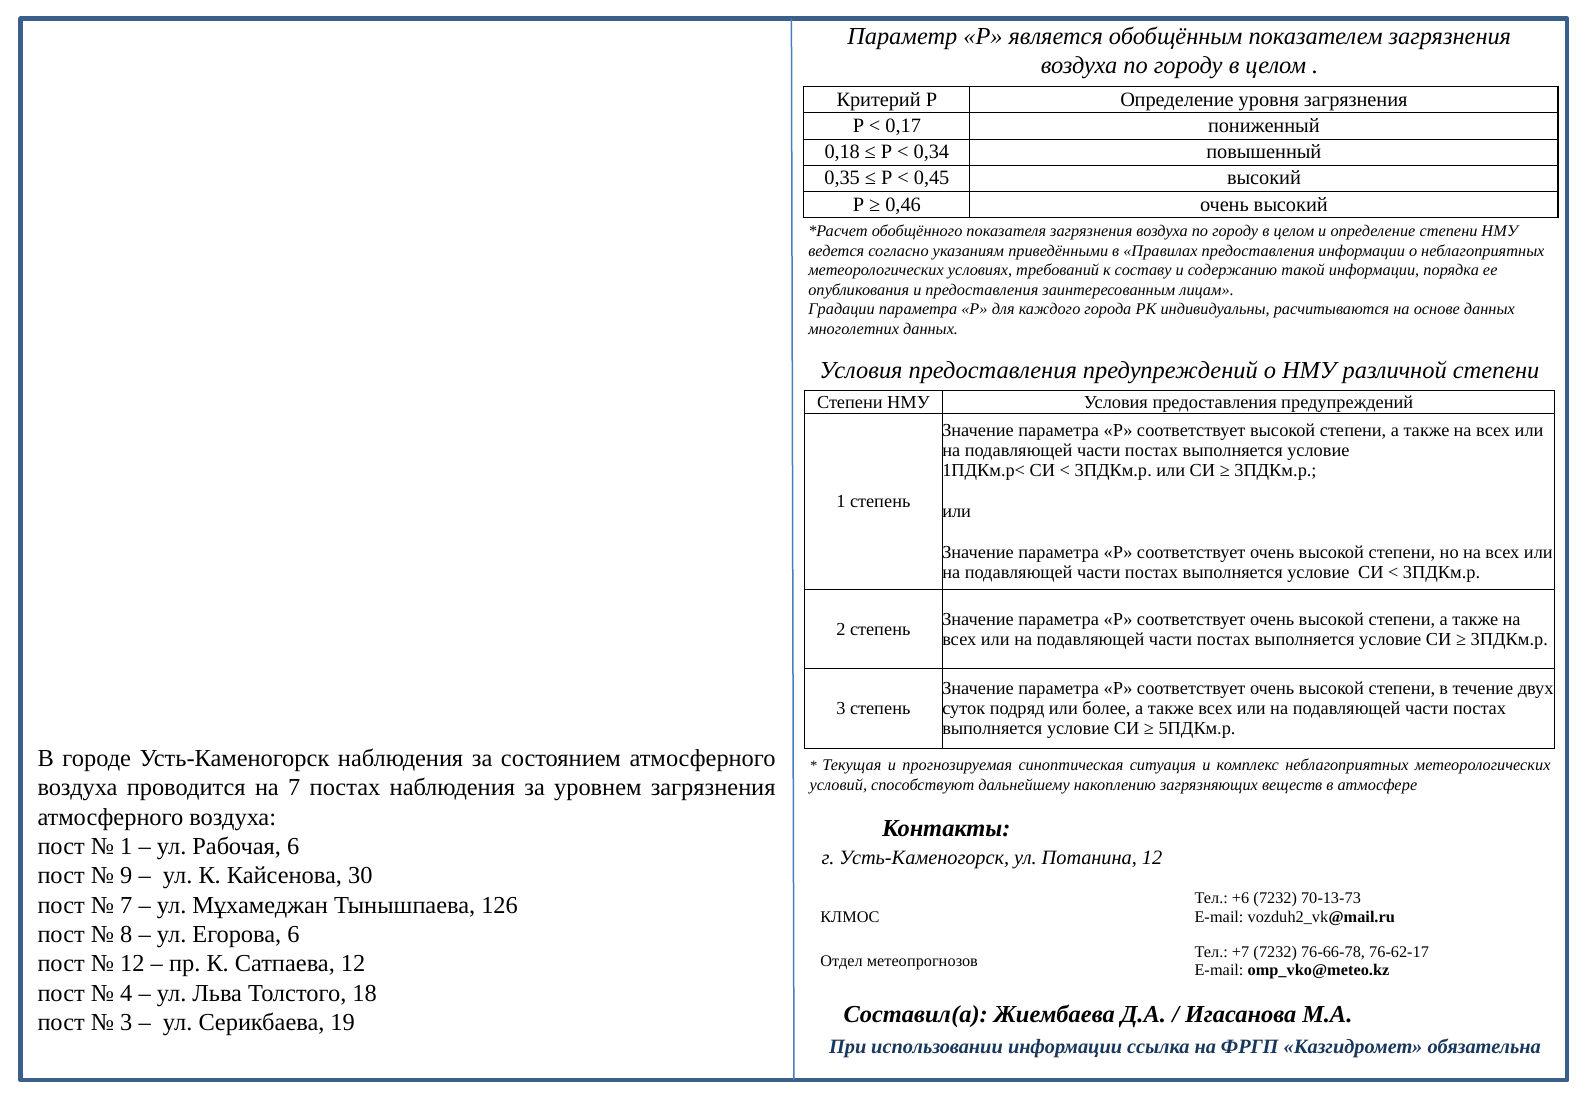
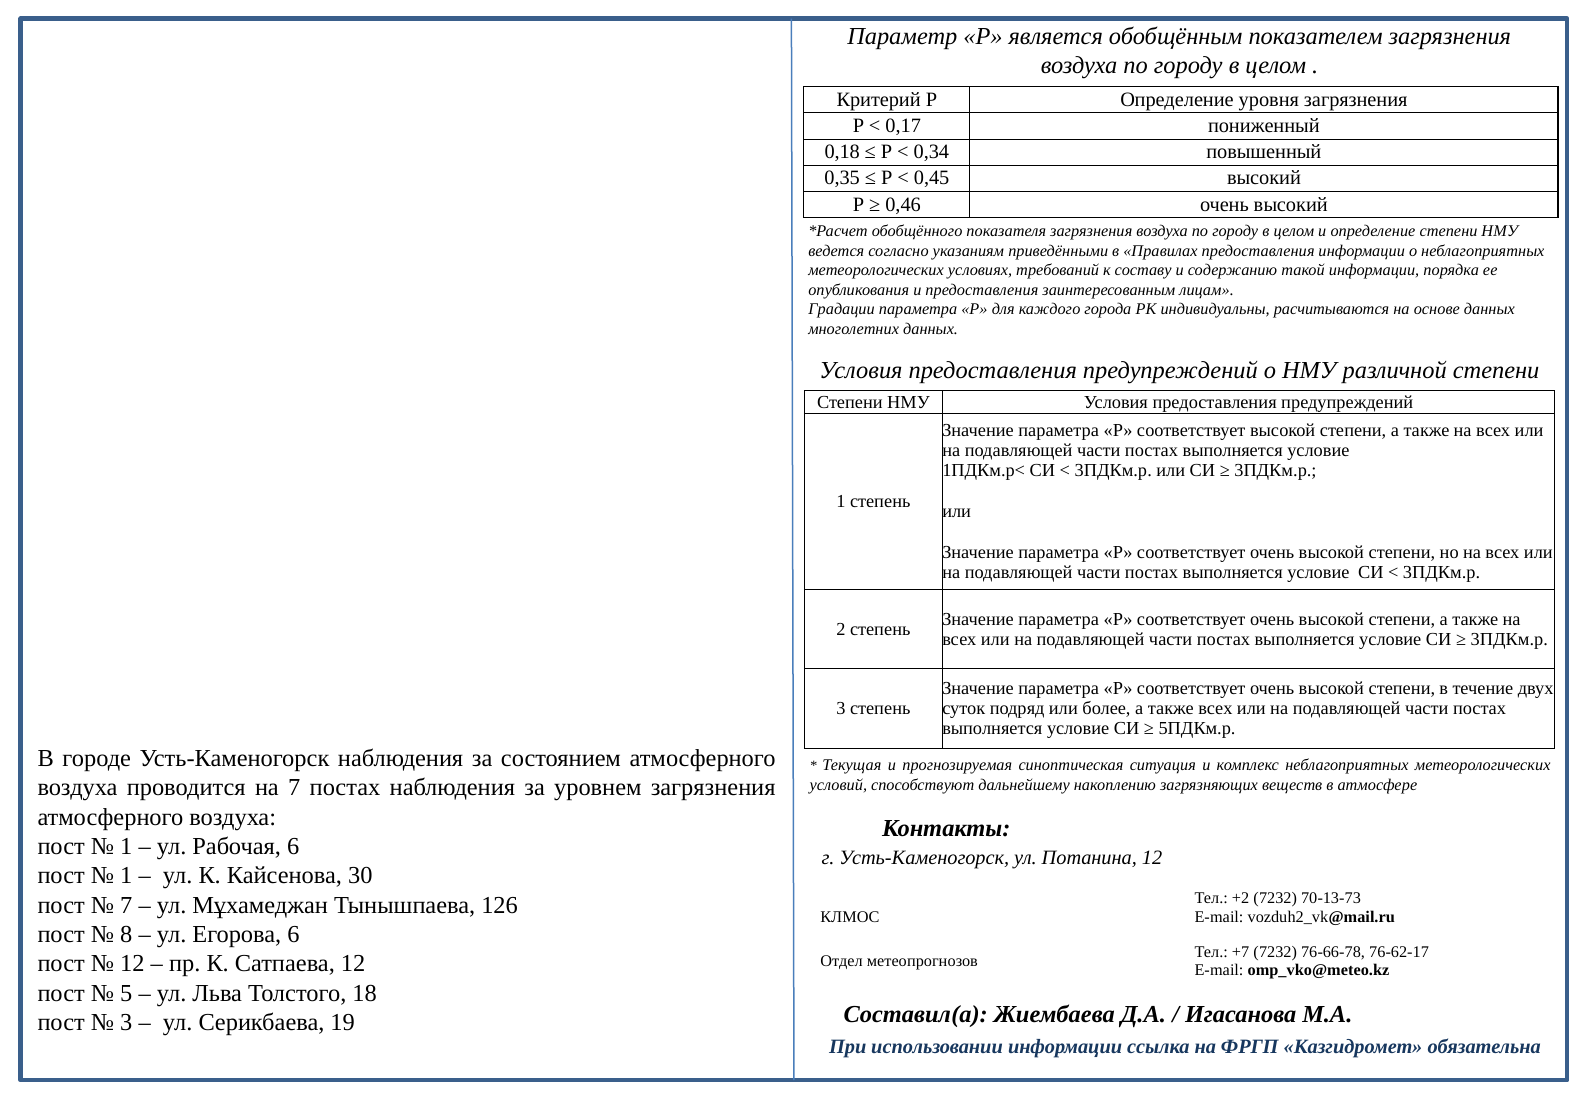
9 at (126, 876): 9 -> 1
+6: +6 -> +2
4: 4 -> 5
